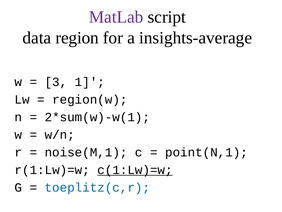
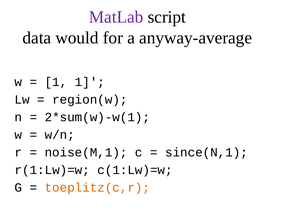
region: region -> would
insights-average: insights-average -> anyway-average
3 at (56, 82): 3 -> 1
point(N,1: point(N,1 -> since(N,1
c(1:Lw)=w underline: present -> none
toeplitz(c,r colour: blue -> orange
